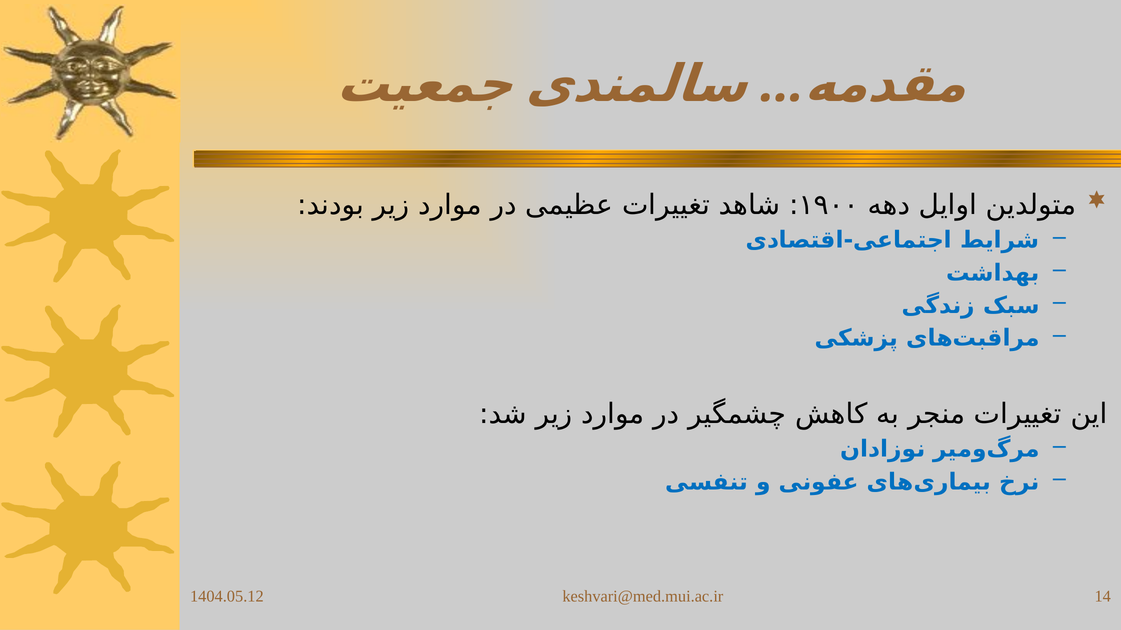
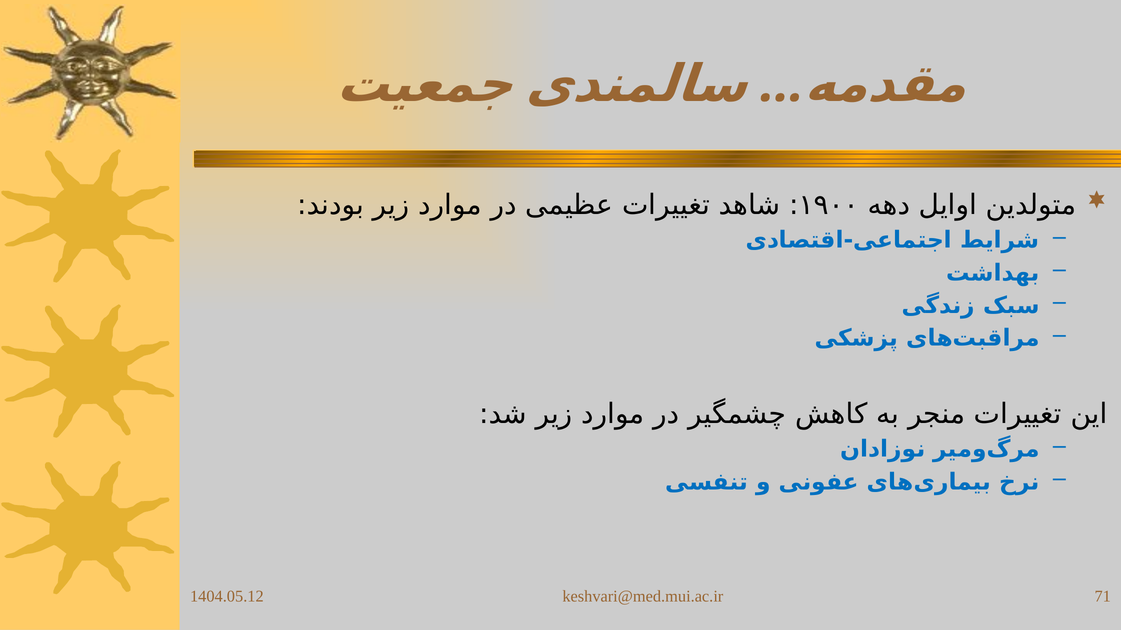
14: 14 -> 71
